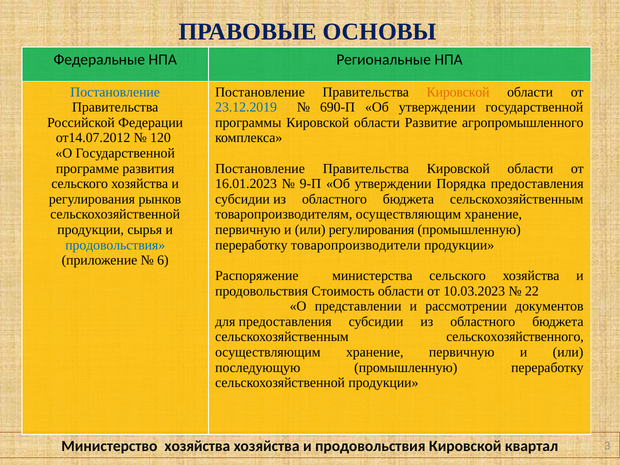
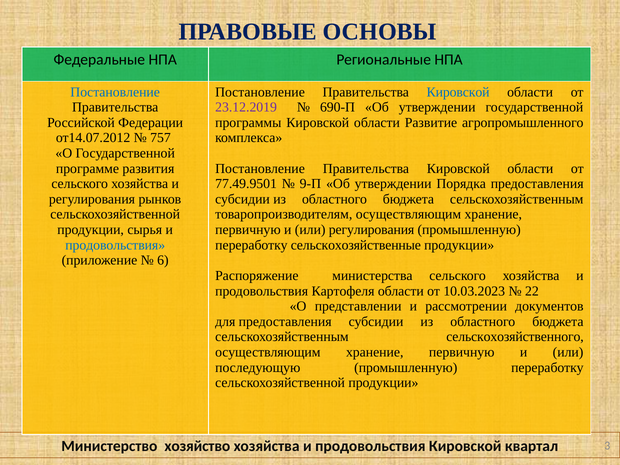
Кировской at (458, 92) colour: orange -> blue
23.12.2019 colour: blue -> purple
120: 120 -> 757
16.01.2023: 16.01.2023 -> 77.49.9501
товаропроизводители: товаропроизводители -> сельскохозяйственные
Стоимость: Стоимость -> Картофеля
Министерство хозяйства: хозяйства -> хозяйство
